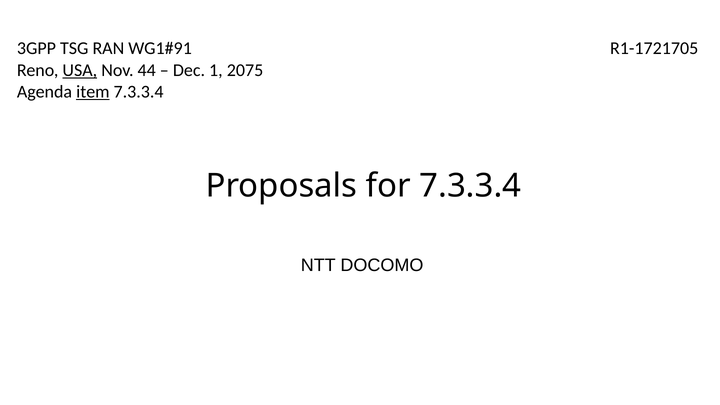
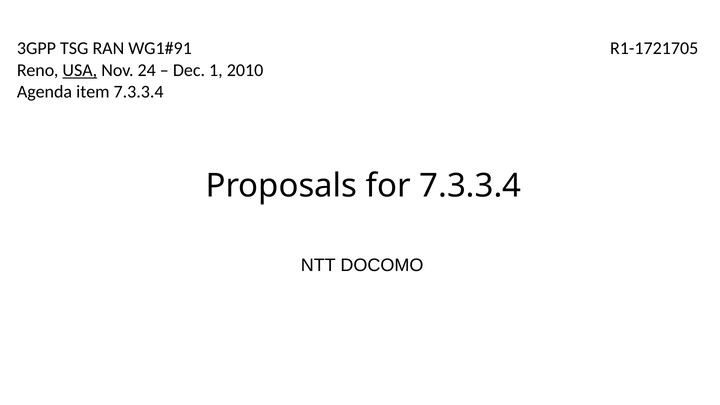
44: 44 -> 24
2075: 2075 -> 2010
item underline: present -> none
